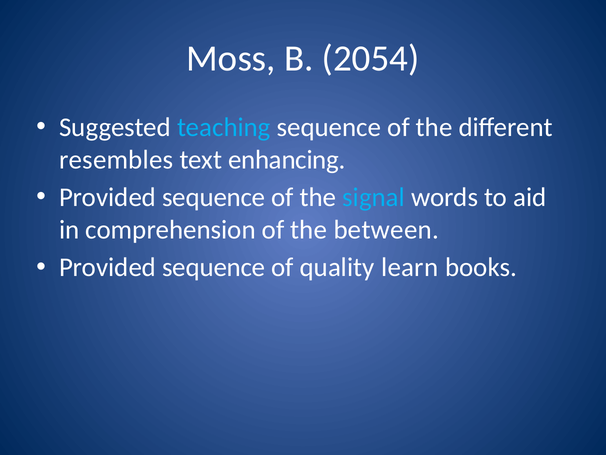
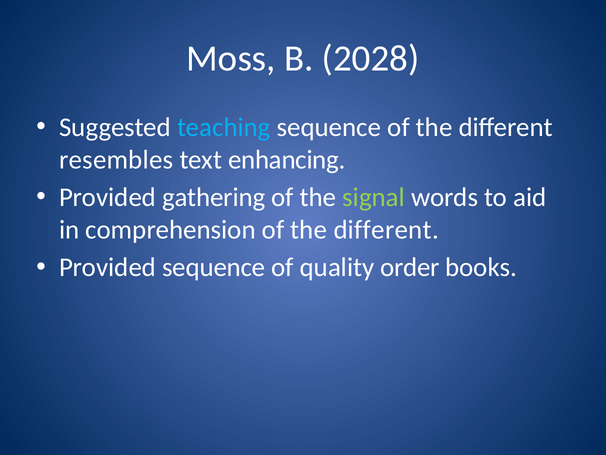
2054: 2054 -> 2028
sequence at (214, 197): sequence -> gathering
signal colour: light blue -> light green
comprehension of the between: between -> different
learn: learn -> order
